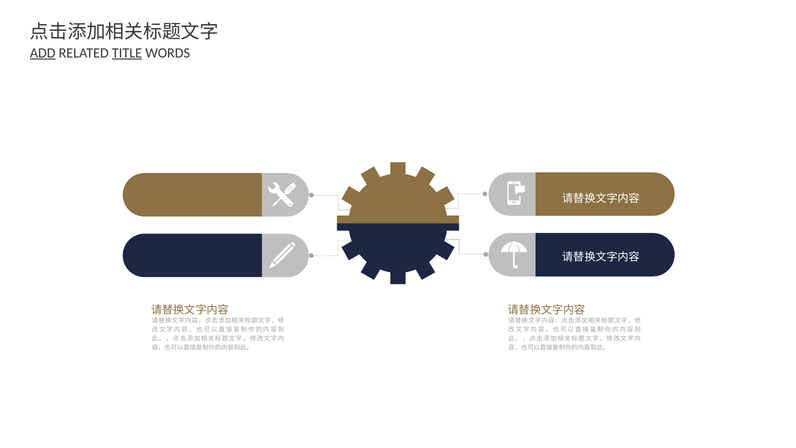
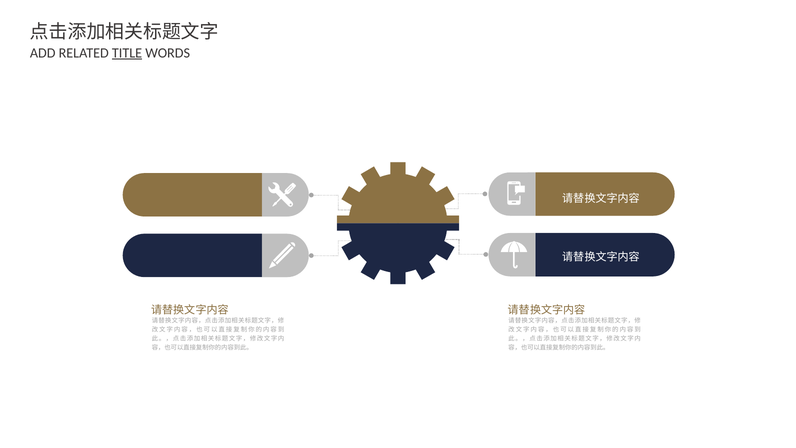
ADD underline: present -> none
